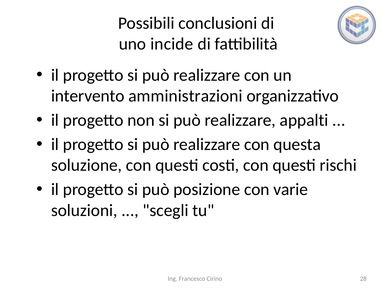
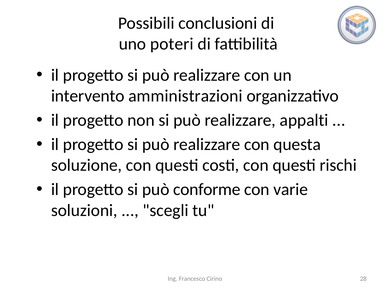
incide: incide -> poteri
posizione: posizione -> conforme
